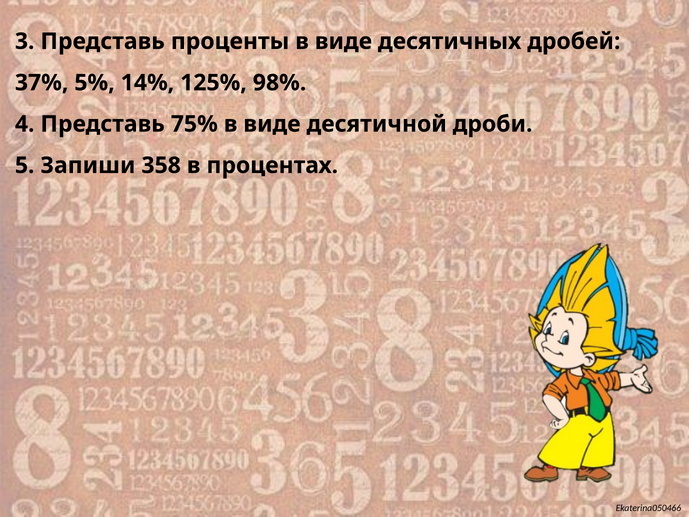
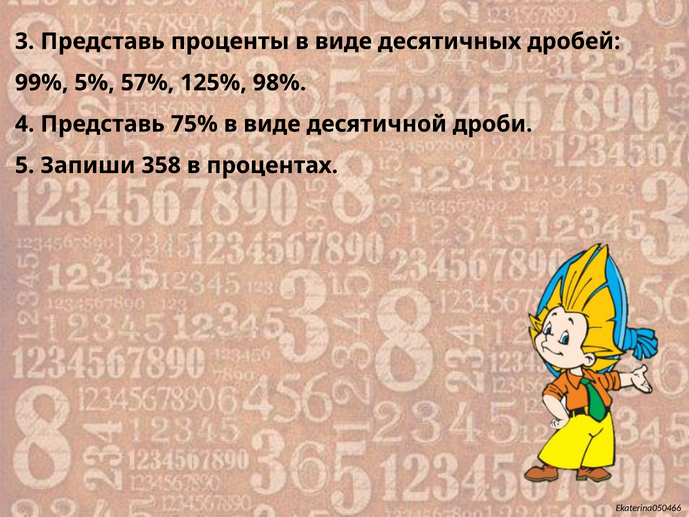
37%: 37% -> 99%
14%: 14% -> 57%
